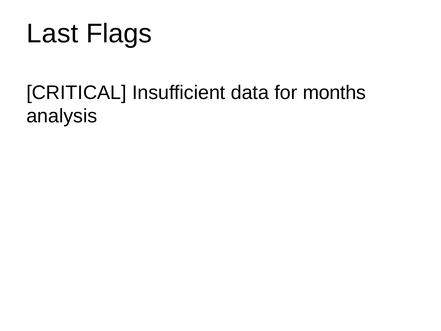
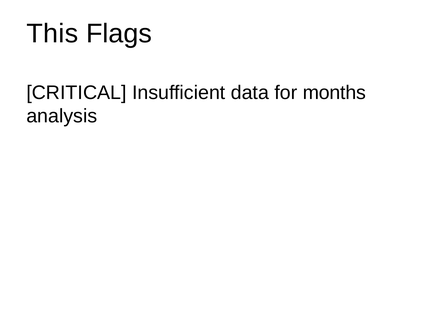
Last: Last -> This
